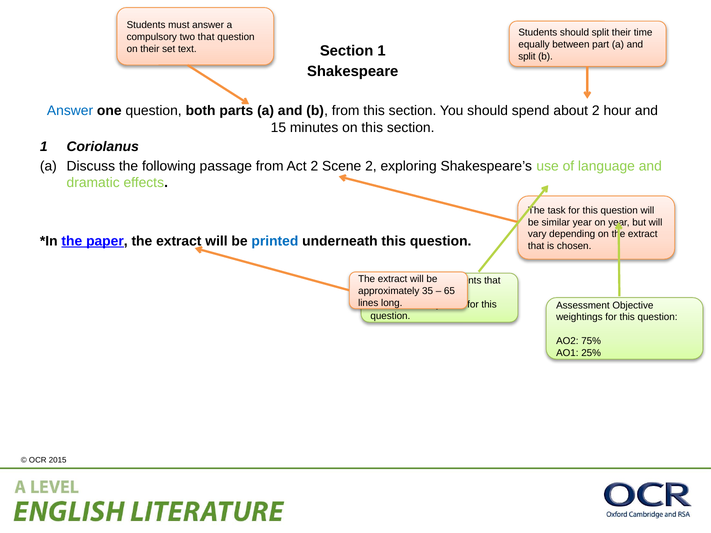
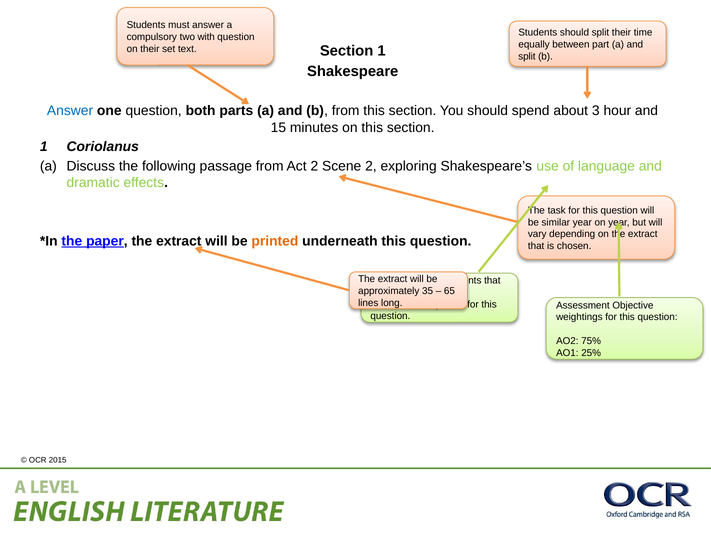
two that: that -> with
about 2: 2 -> 3
printed colour: blue -> orange
